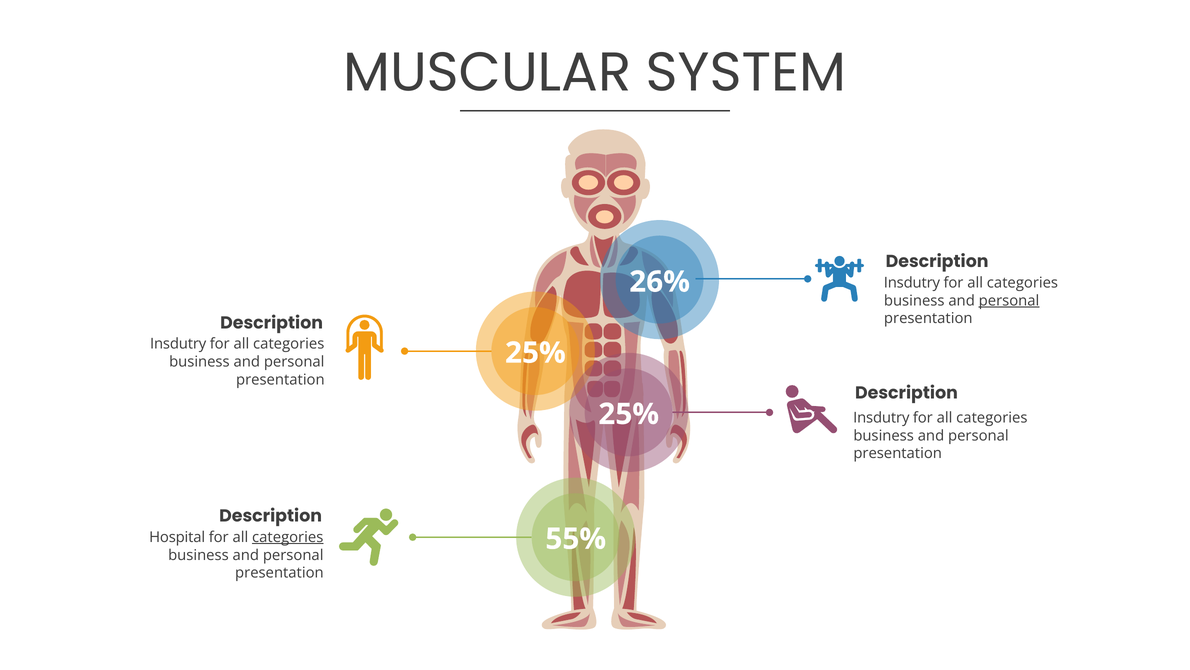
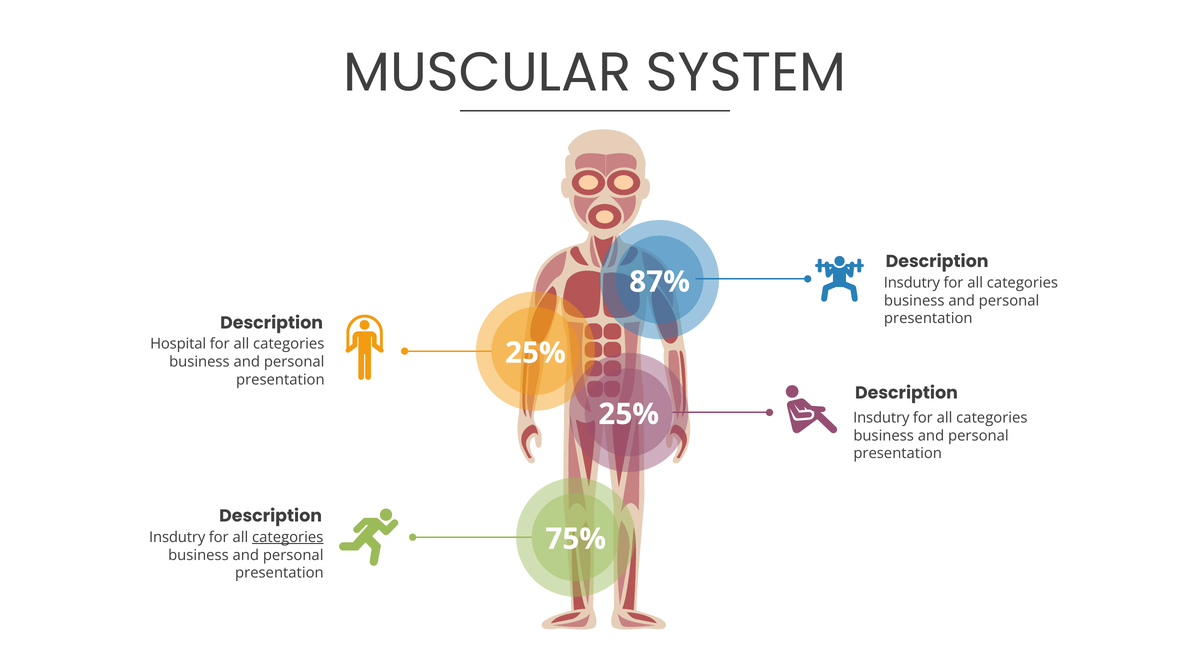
26%: 26% -> 87%
personal at (1009, 300) underline: present -> none
Insdutry at (178, 344): Insdutry -> Hospital
55%: 55% -> 75%
Hospital at (177, 537): Hospital -> Insdutry
